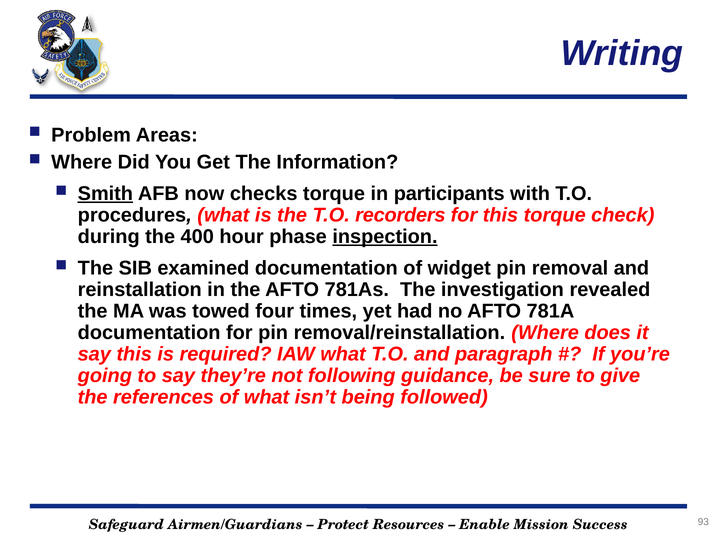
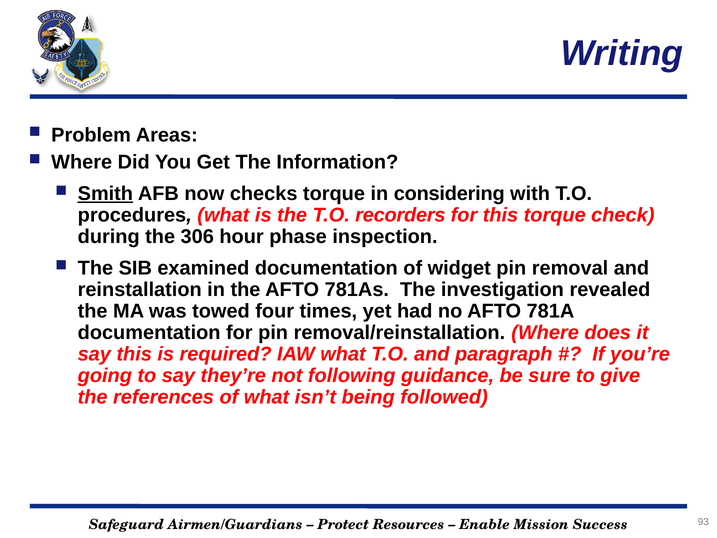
participants: participants -> considering
400: 400 -> 306
inspection underline: present -> none
